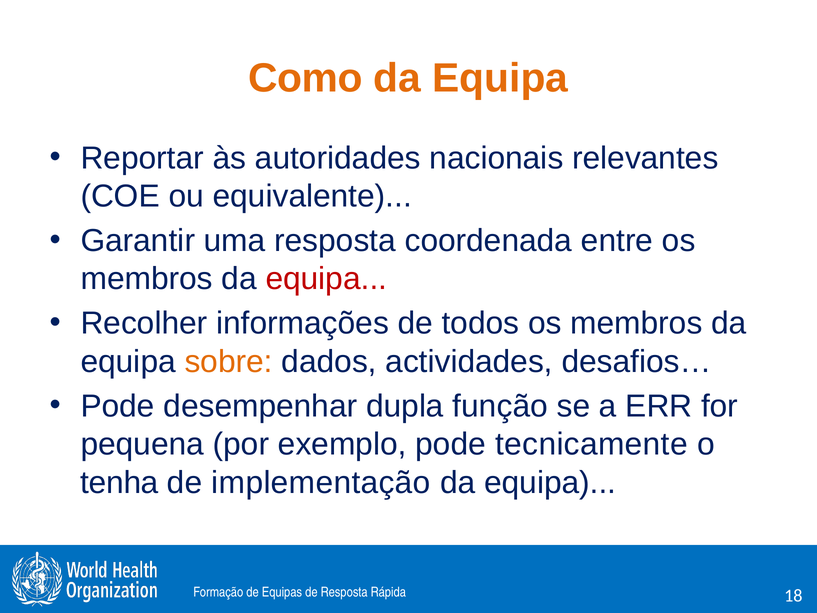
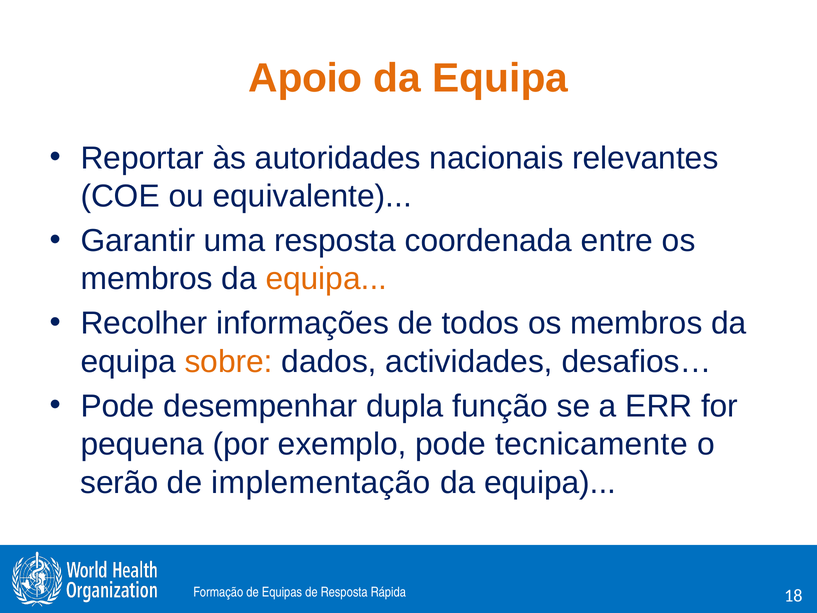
Como: Como -> Apoio
equipa at (326, 279) colour: red -> orange
tenha: tenha -> serão
